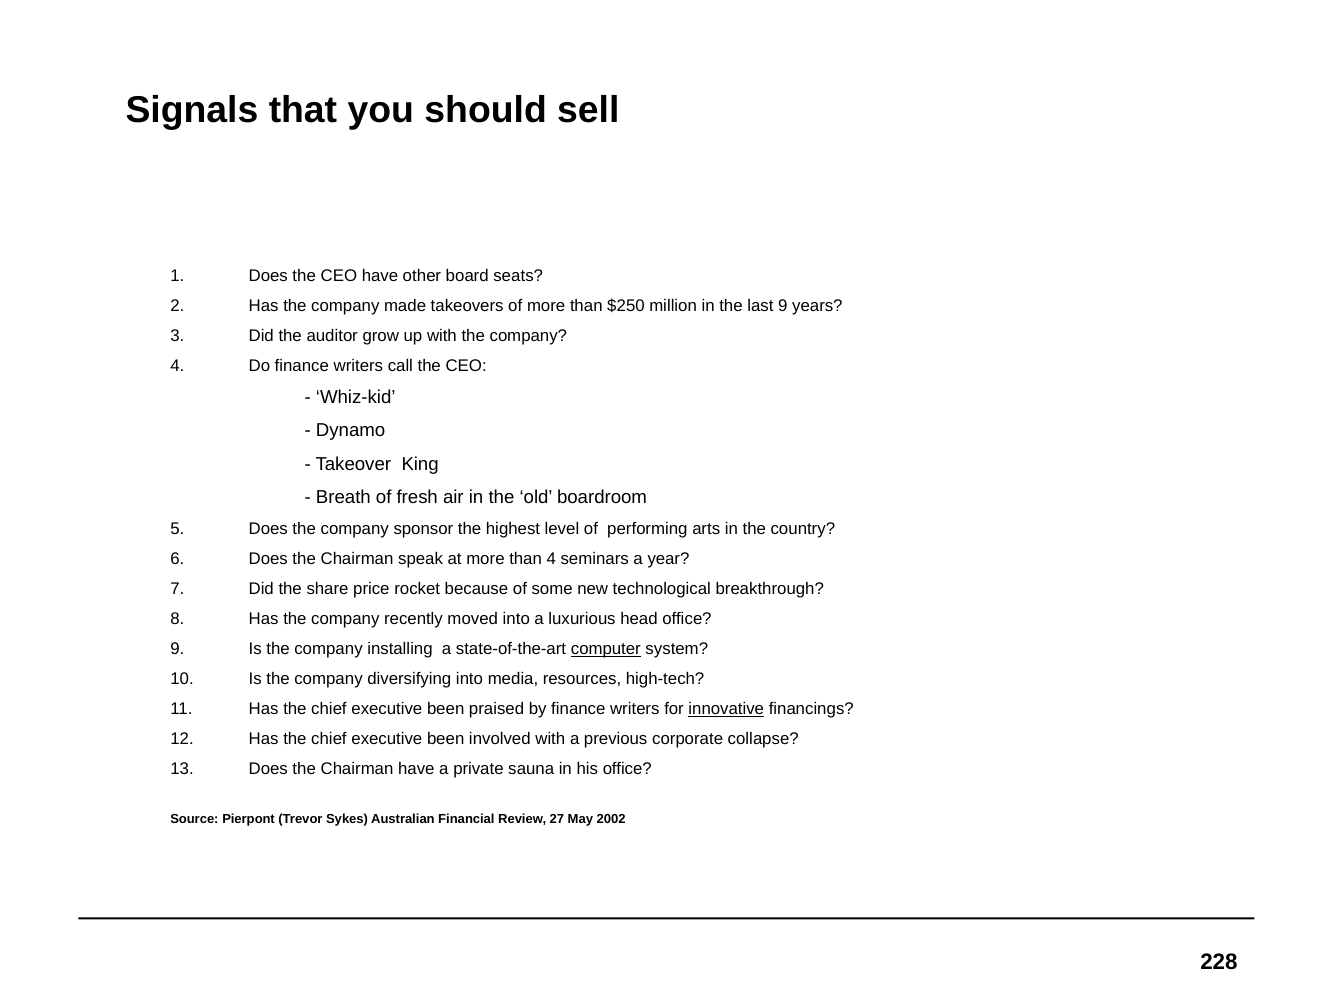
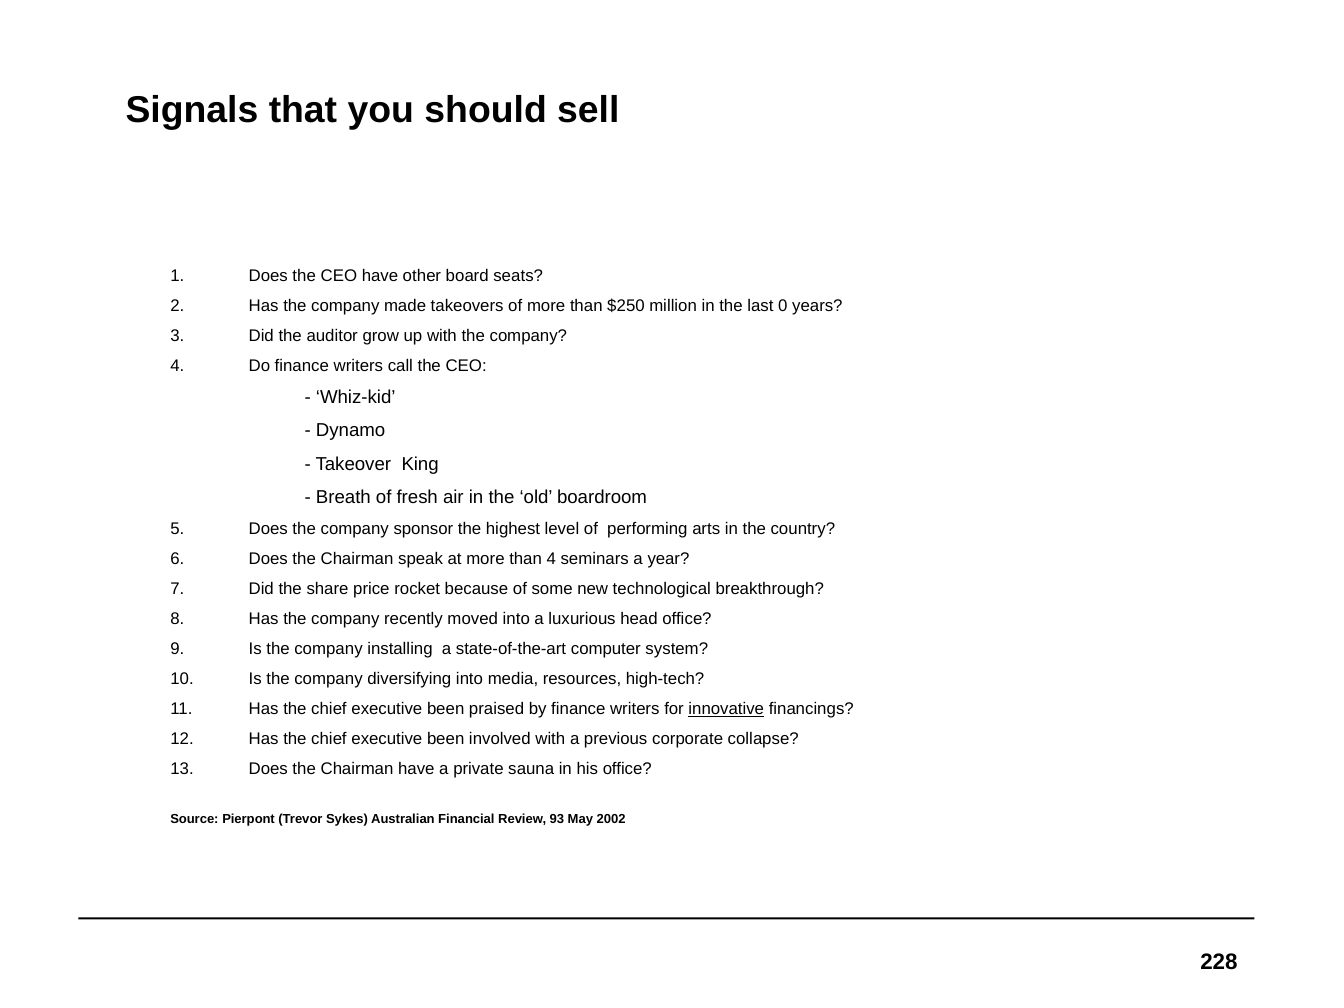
last 9: 9 -> 0
computer underline: present -> none
27: 27 -> 93
